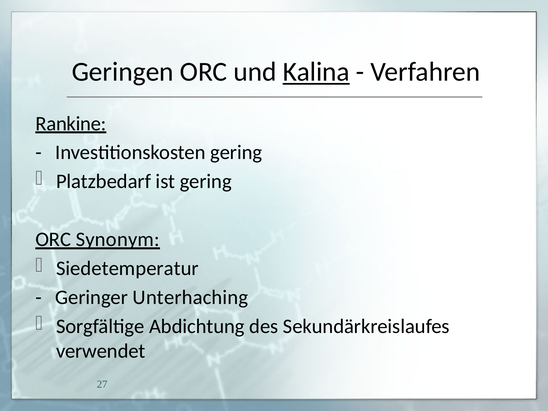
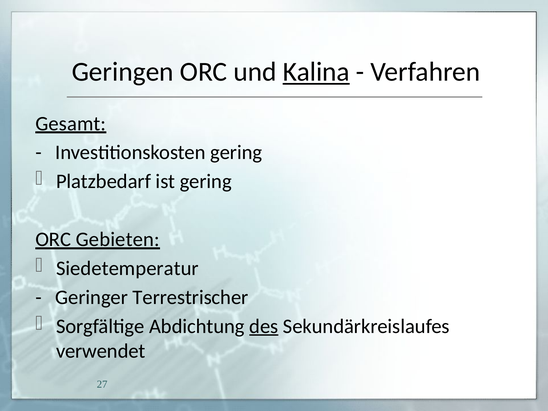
Rankine: Rankine -> Gesamt
Synonym: Synonym -> Gebieten
Unterhaching: Unterhaching -> Terrestrischer
des underline: none -> present
